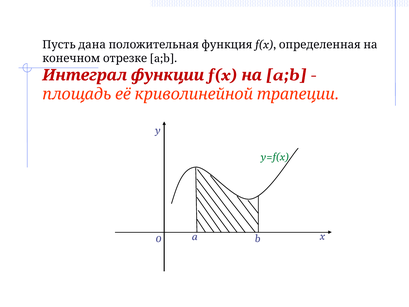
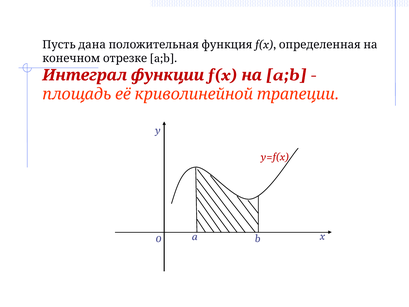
y=f(x colour: green -> red
